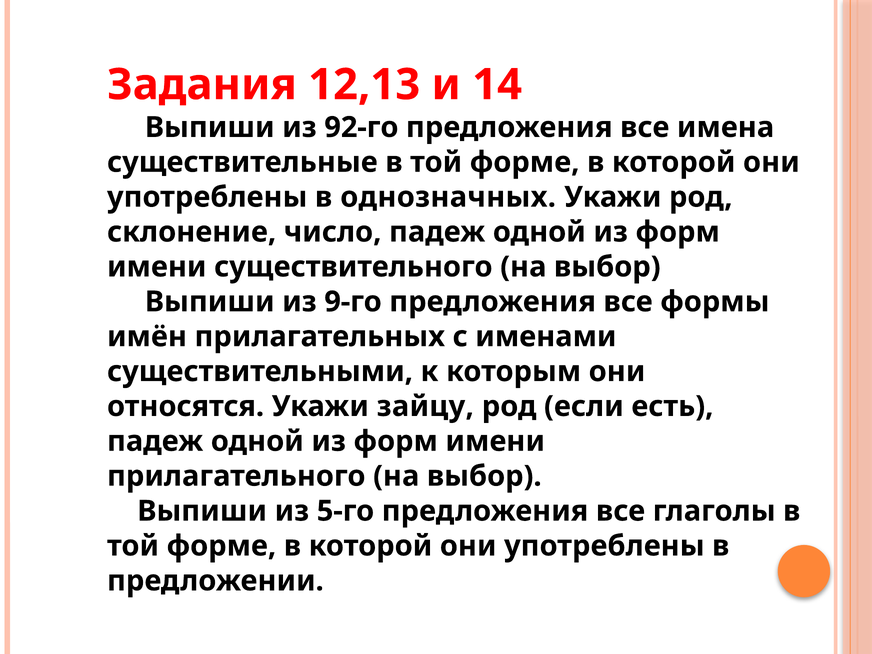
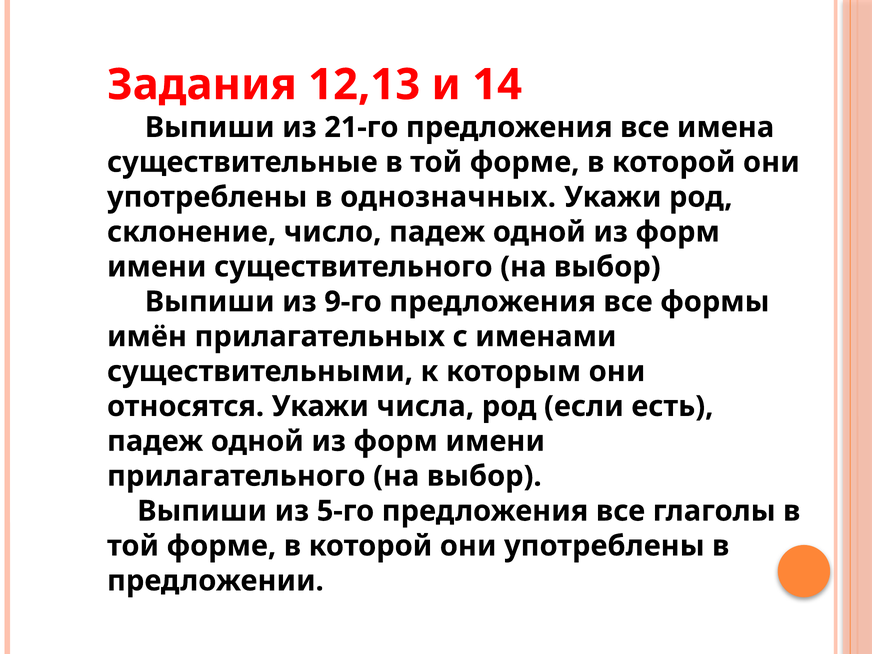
92-го: 92-го -> 21-го
зайцу: зайцу -> числа
